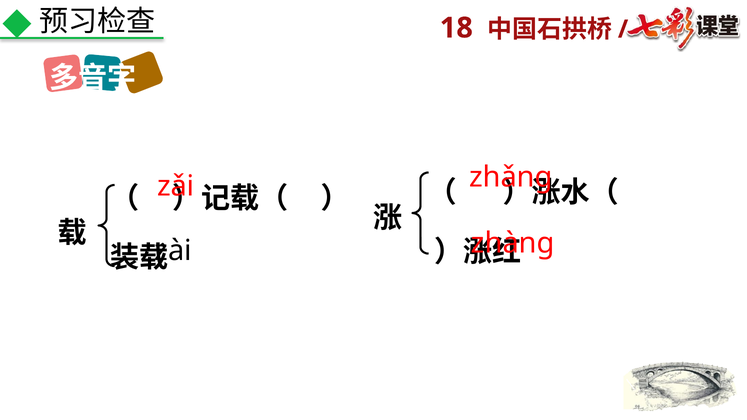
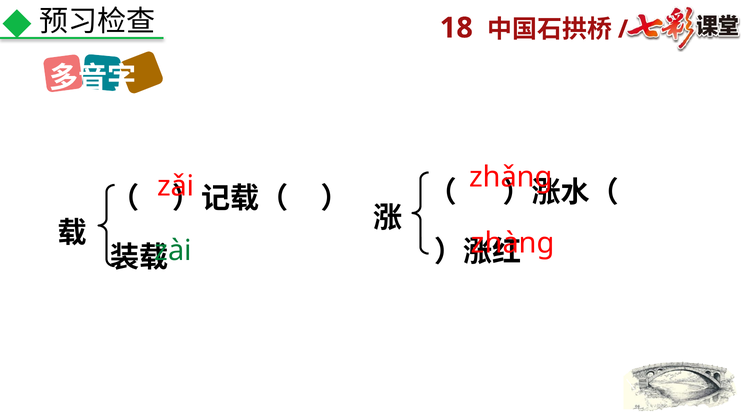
zài colour: black -> green
